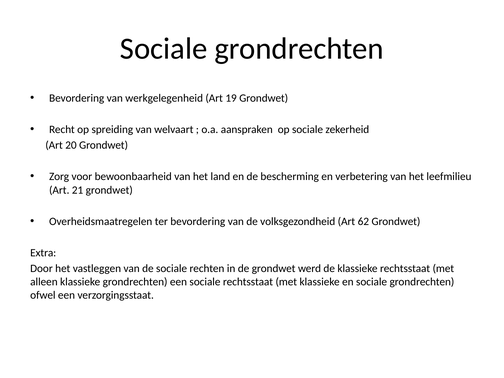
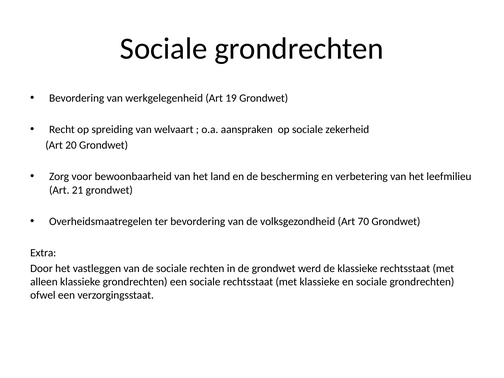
62: 62 -> 70
